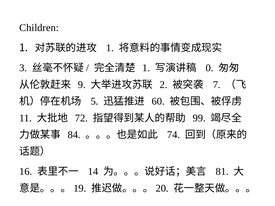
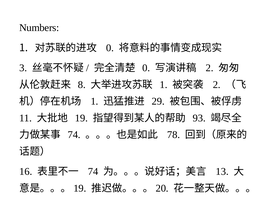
Children: Children -> Numbers
1 at (110, 48): 1 -> 0
1 at (146, 68): 1 -> 0
0 at (210, 68): 0 -> 2
9: 9 -> 8
2 at (164, 85): 2 -> 1
7 at (217, 85): 7 -> 2
5 at (94, 101): 5 -> 1
60: 60 -> 29
72: 72 -> 19
99: 99 -> 93
84 at (74, 135): 84 -> 74
74: 74 -> 78
14 at (93, 172): 14 -> 74
81: 81 -> 13
